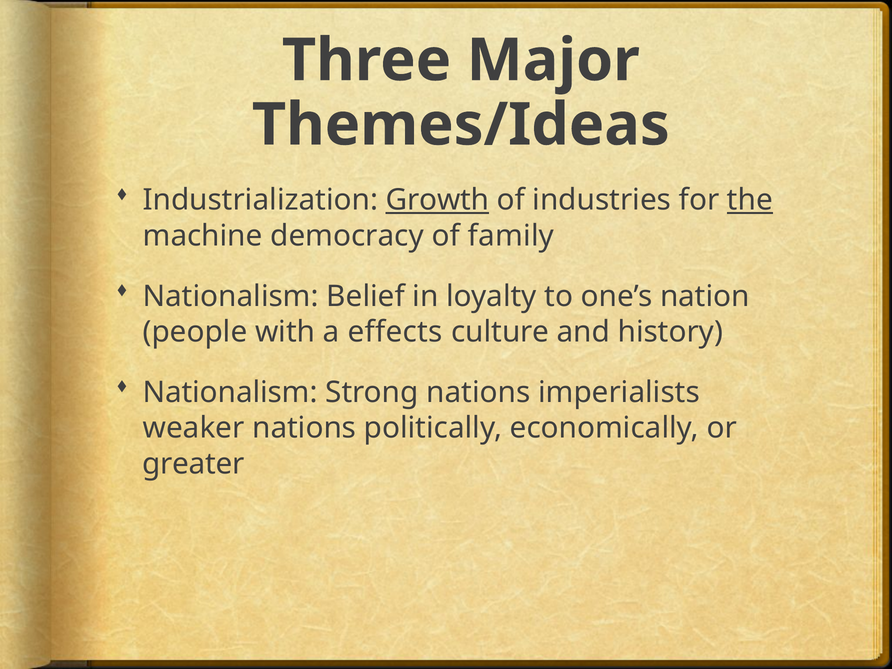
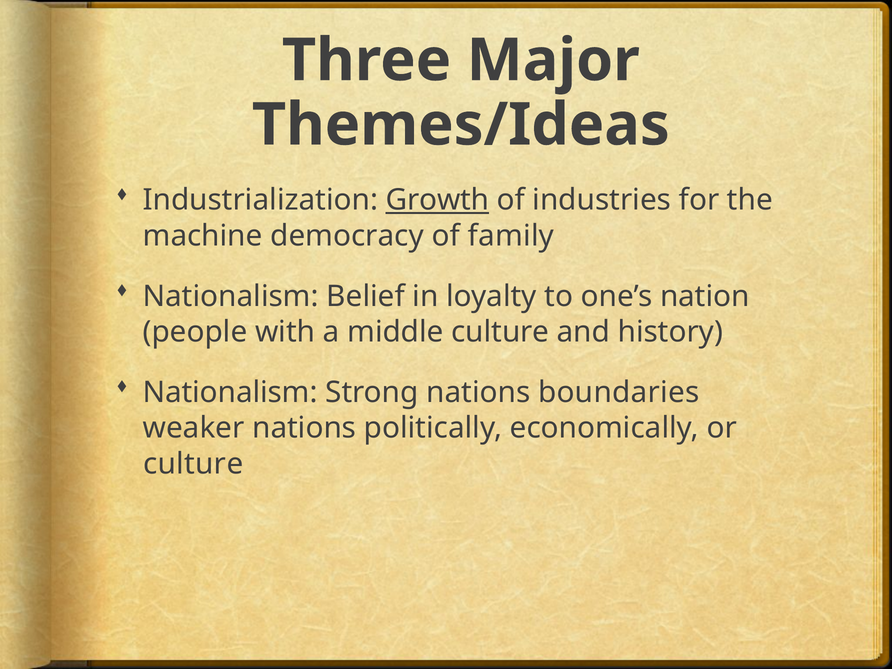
the underline: present -> none
effects: effects -> middle
imperialists: imperialists -> boundaries
greater at (193, 464): greater -> culture
